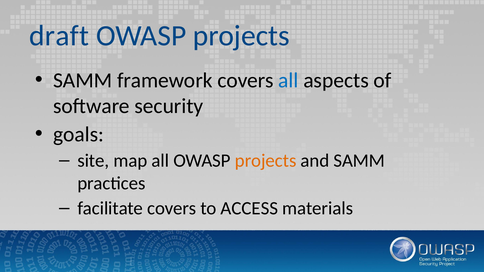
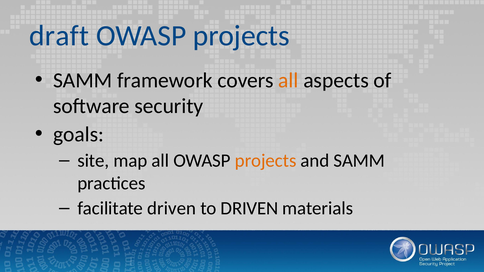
all at (288, 80) colour: blue -> orange
facilitate covers: covers -> driven
to ACCESS: ACCESS -> DRIVEN
